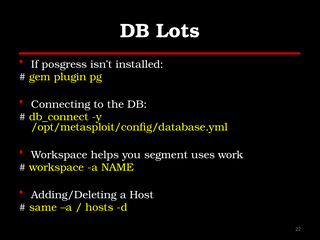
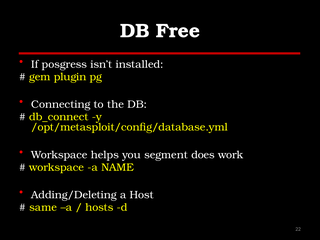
Lots: Lots -> Free
uses: uses -> does
